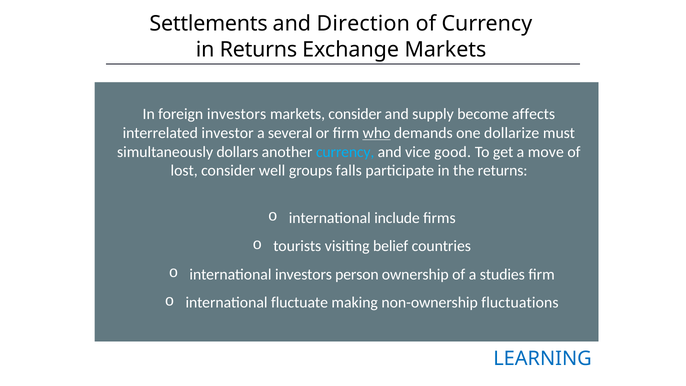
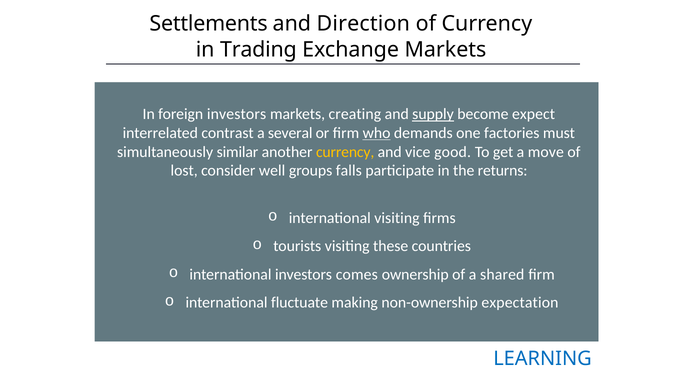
in Returns: Returns -> Trading
markets consider: consider -> creating
supply underline: none -> present
affects: affects -> expect
investor: investor -> contrast
dollarize: dollarize -> factories
dollars: dollars -> similar
currency at (345, 152) colour: light blue -> yellow
international include: include -> visiting
belief: belief -> these
person: person -> comes
studies: studies -> shared
fluctuations: fluctuations -> expectation
